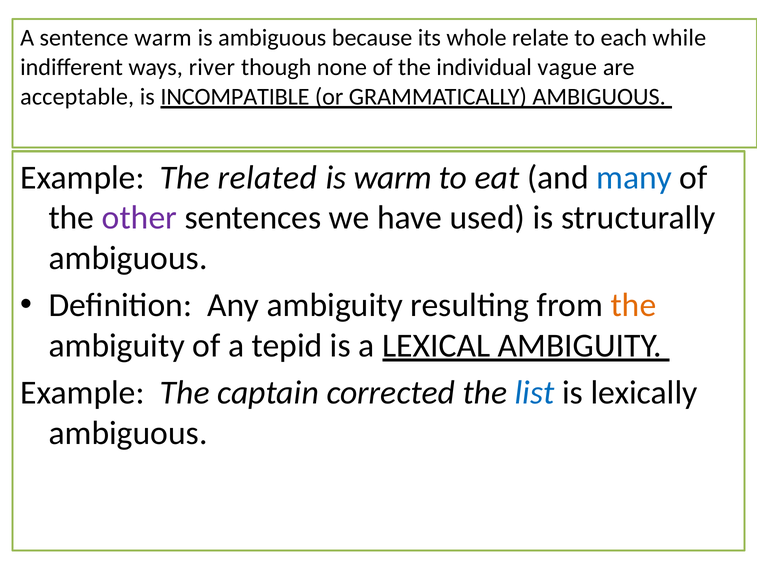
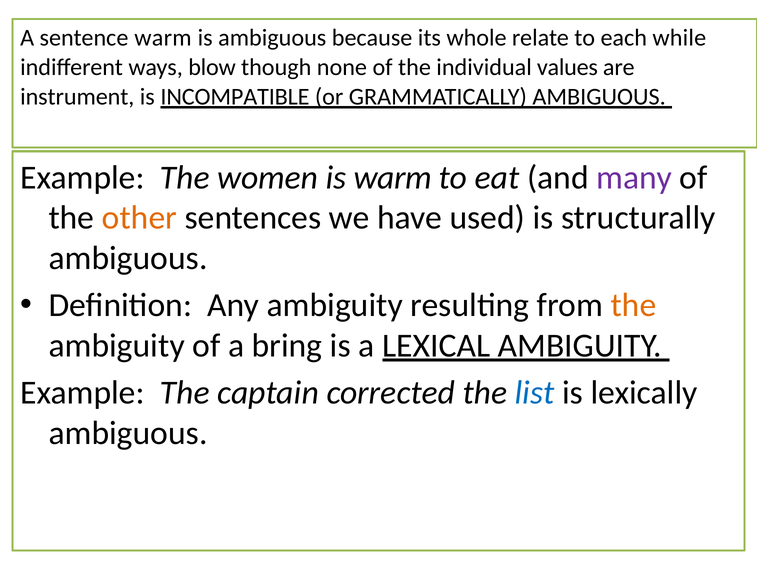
river: river -> blow
vague: vague -> values
acceptable: acceptable -> instrument
related: related -> women
many colour: blue -> purple
other colour: purple -> orange
tepid: tepid -> bring
